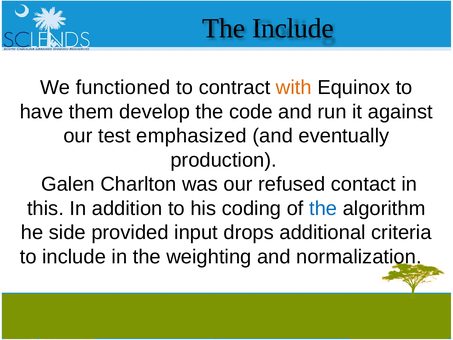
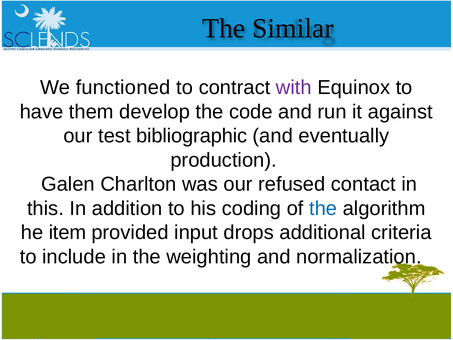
The Include: Include -> Similar
with colour: orange -> purple
emphasized: emphasized -> bibliographic
side: side -> item
